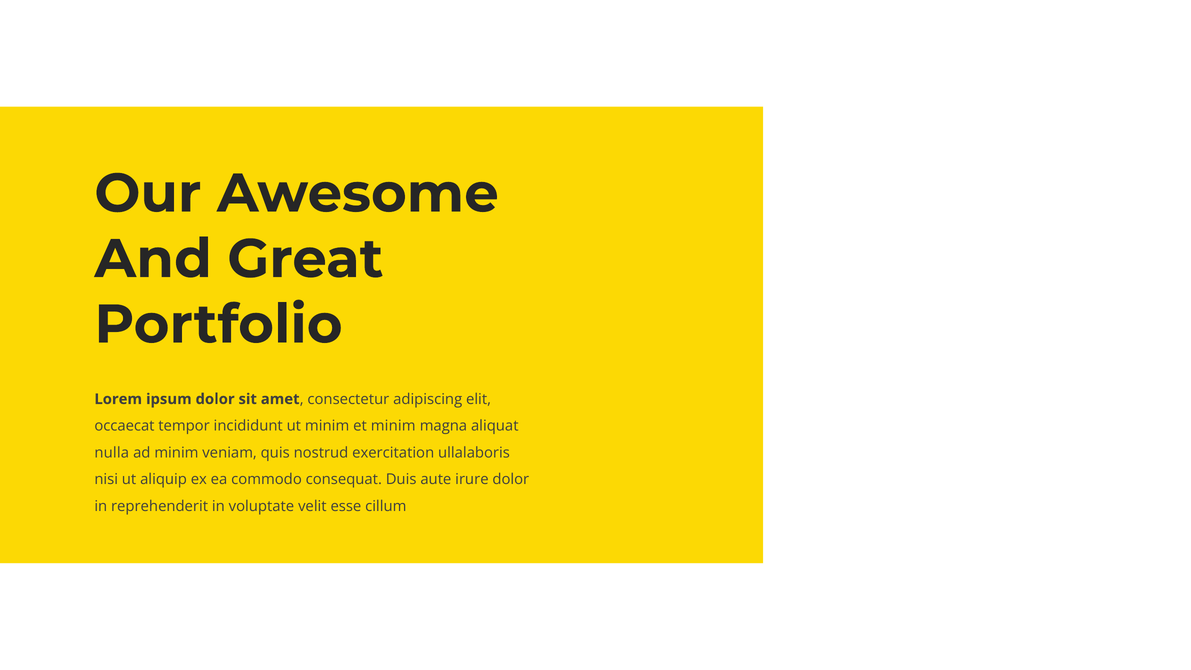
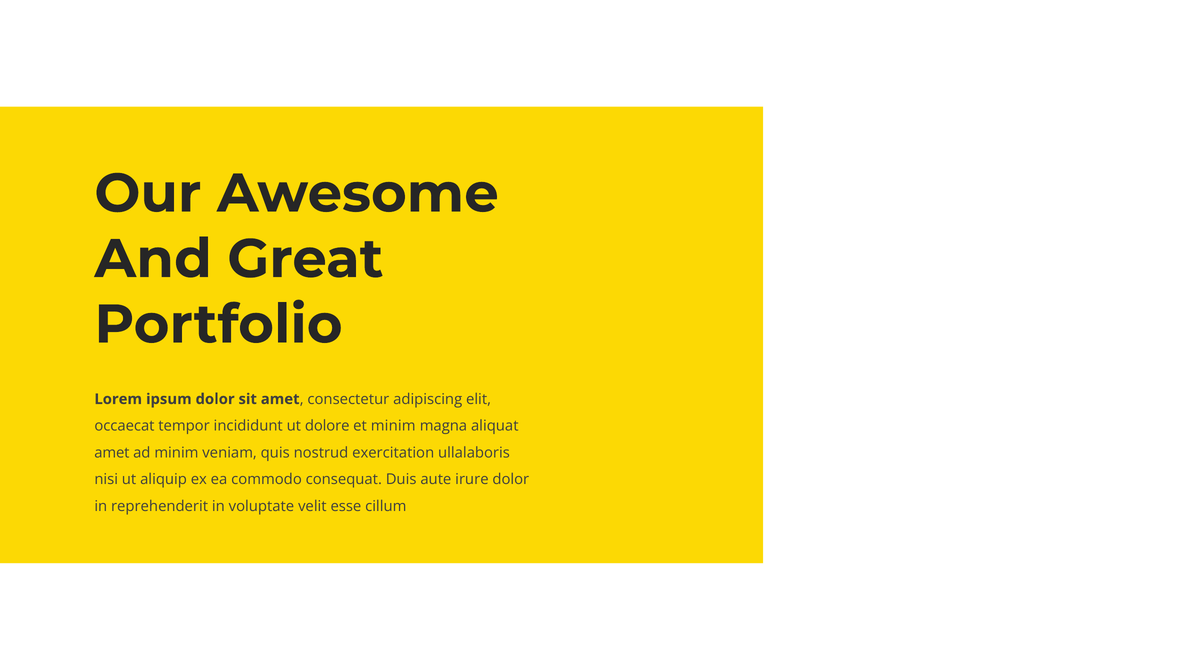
ut minim: minim -> dolore
nulla at (112, 453): nulla -> amet
